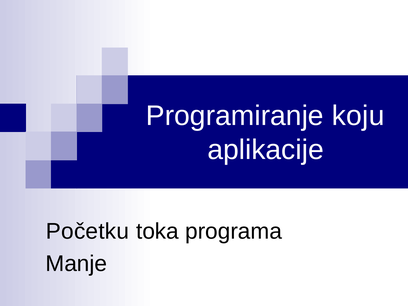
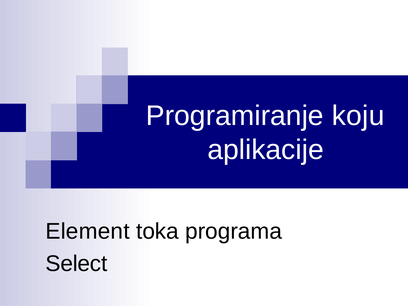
Početku: Početku -> Element
Manje: Manje -> Select
